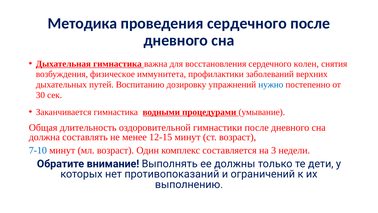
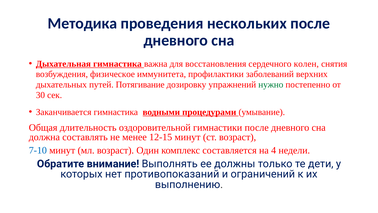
проведения сердечного: сердечного -> нескольких
Воспитанию: Воспитанию -> Потягивание
нужно colour: blue -> green
3: 3 -> 4
